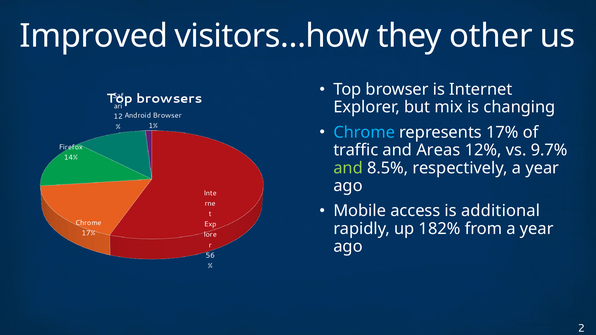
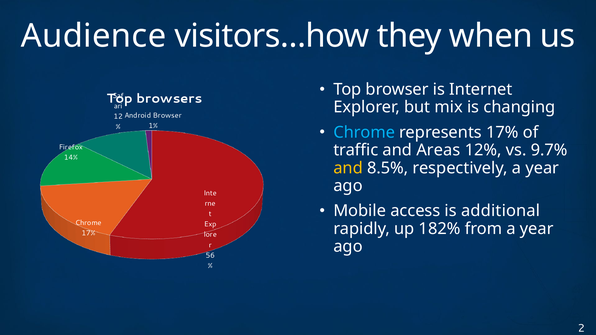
Improved: Improved -> Audience
other: other -> when
and at (348, 168) colour: light green -> yellow
